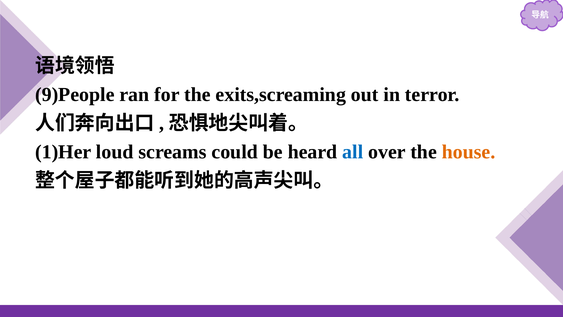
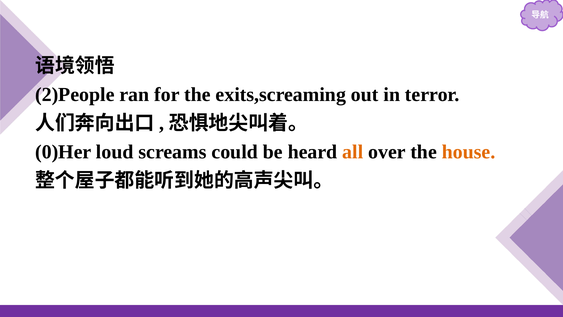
9)People: 9)People -> 2)People
1)Her: 1)Her -> 0)Her
all colour: blue -> orange
